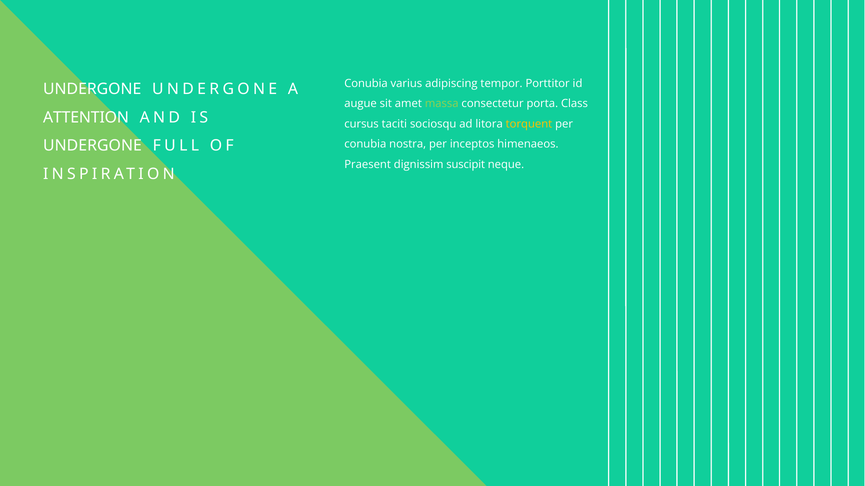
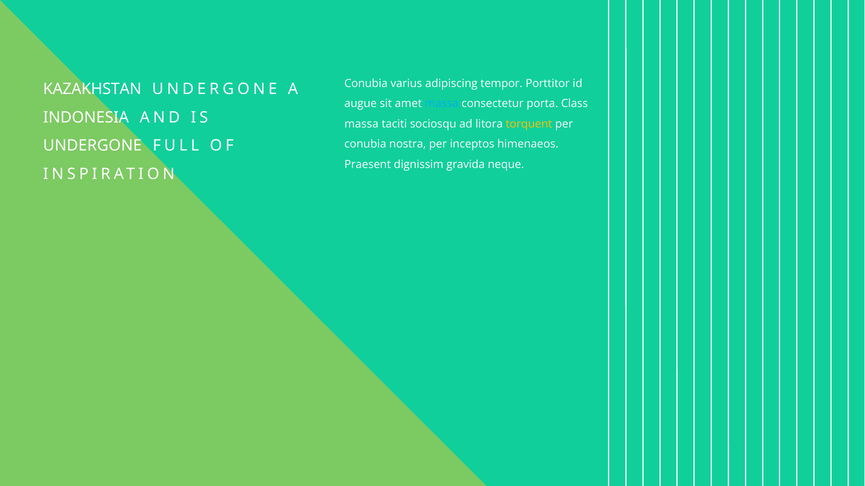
UNDERGONE at (92, 89): UNDERGONE -> KAZAKHSTAN
massa at (442, 104) colour: light green -> light blue
ATTENTION: ATTENTION -> INDONESIA
cursus at (362, 124): cursus -> massa
suscipit: suscipit -> gravida
